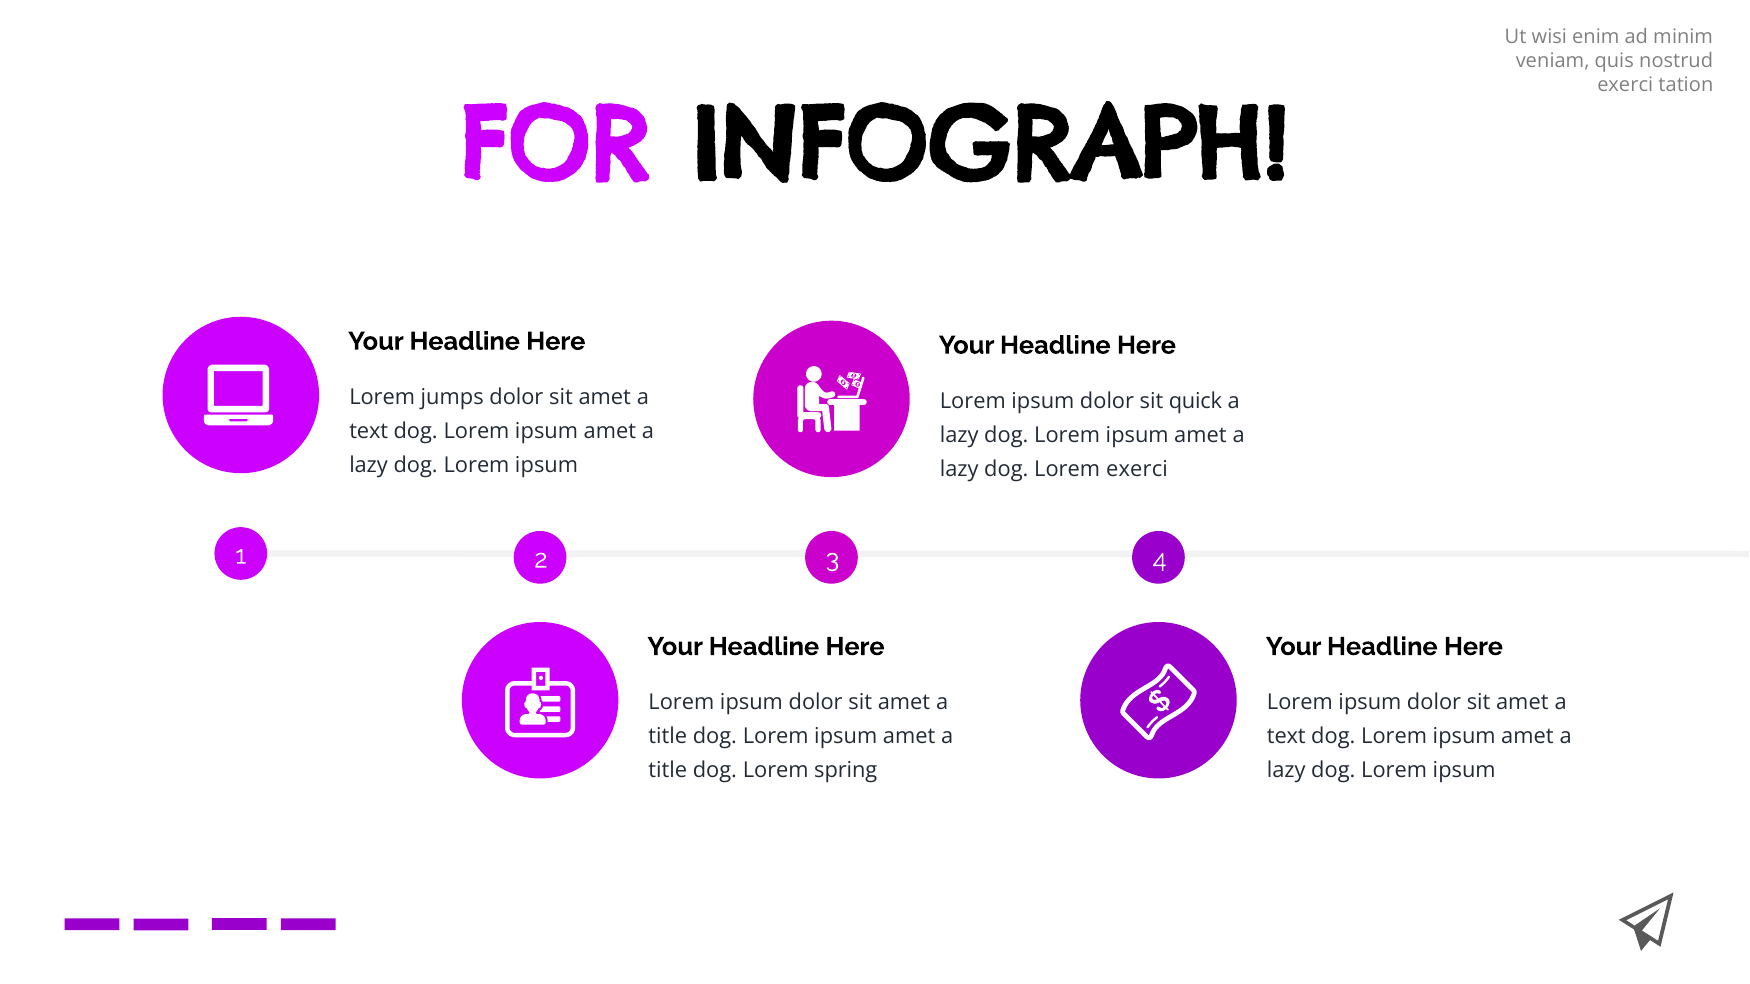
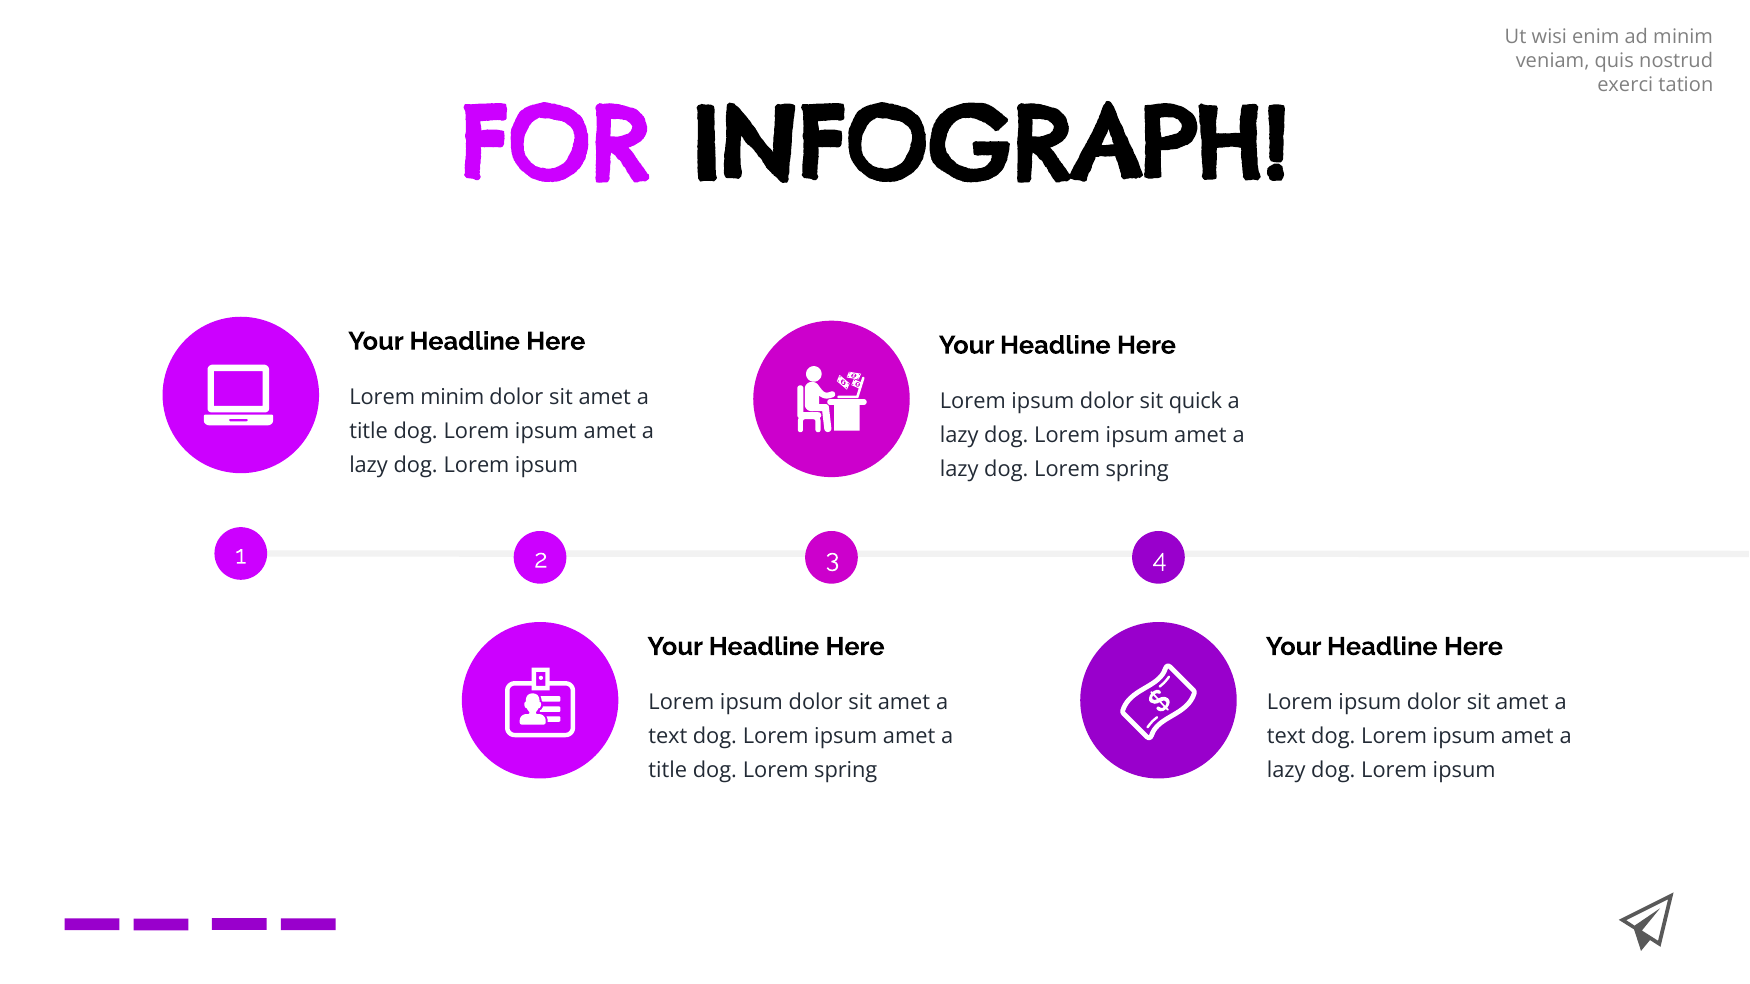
Lorem jumps: jumps -> minim
text at (369, 431): text -> title
lazy dog Lorem exerci: exerci -> spring
title at (668, 737): title -> text
